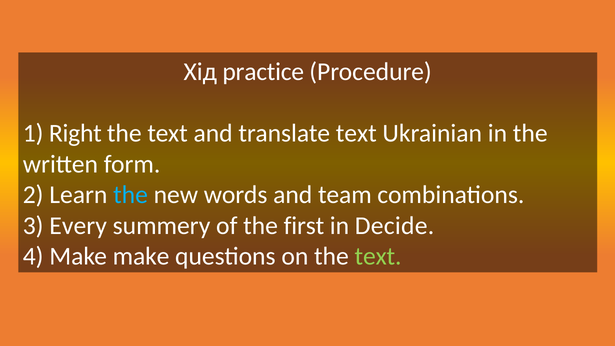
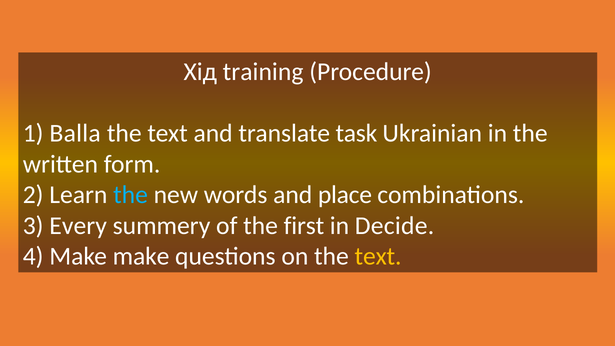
practice: practice -> training
Right: Right -> Balla
translate text: text -> task
team: team -> place
text at (378, 256) colour: light green -> yellow
